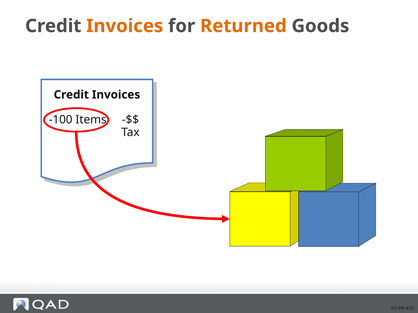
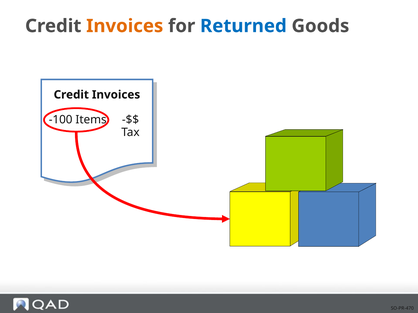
Returned colour: orange -> blue
